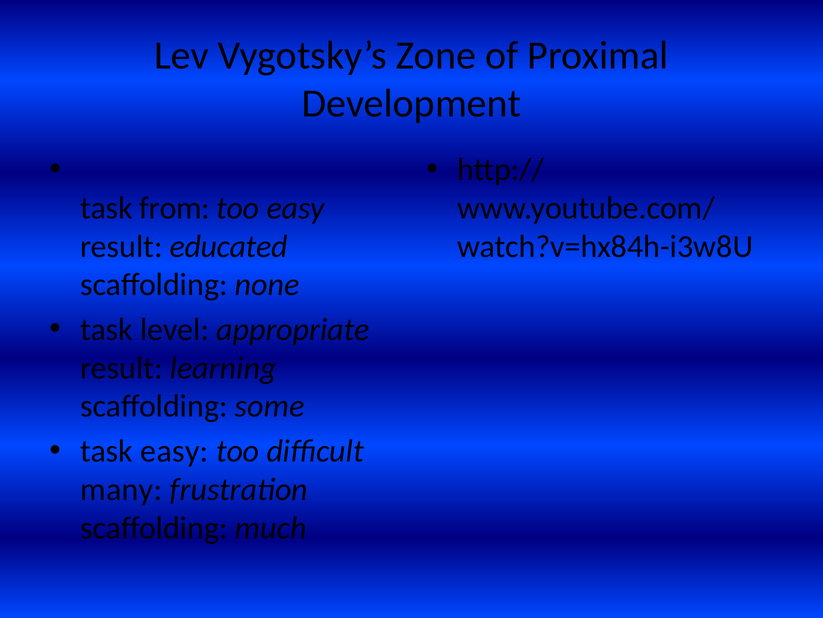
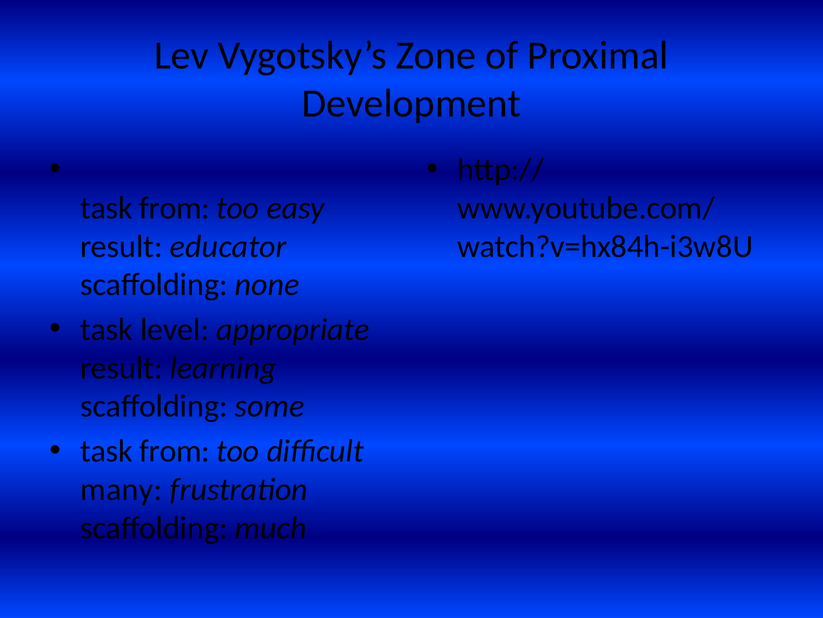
educated: educated -> educator
easy at (174, 451): easy -> from
